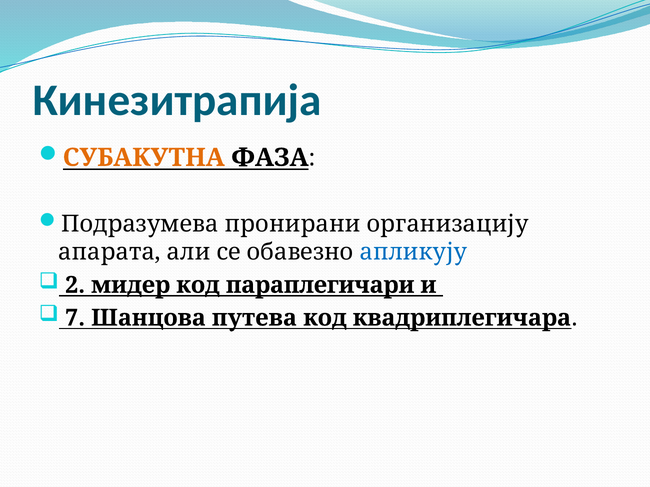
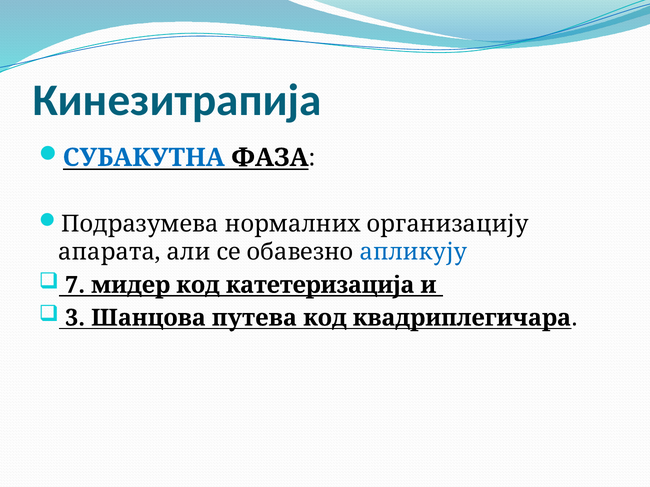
СУБАКУТНА colour: orange -> blue
пронирани: пронирани -> нормалних
2: 2 -> 7
параплегичари: параплегичари -> катетеризација
7: 7 -> 3
